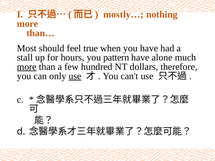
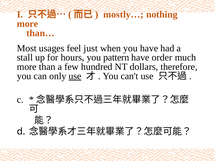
should: should -> usages
true: true -> just
alone: alone -> order
more at (27, 67) underline: present -> none
